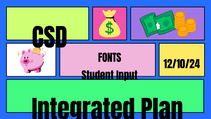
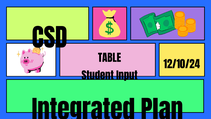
FONTS: FONTS -> TABLE
